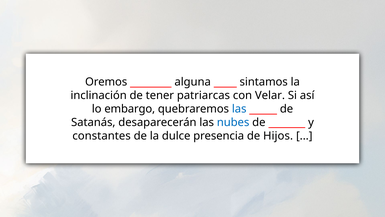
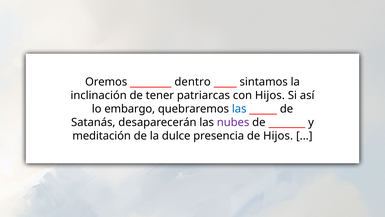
alguna: alguna -> dentro
con Velar: Velar -> Hijos
nubes colour: blue -> purple
constantes: constantes -> meditación
